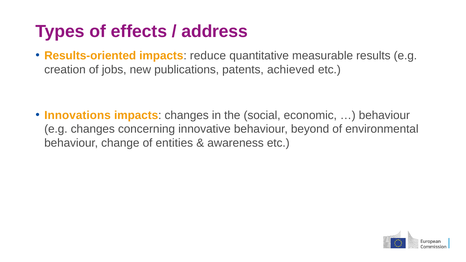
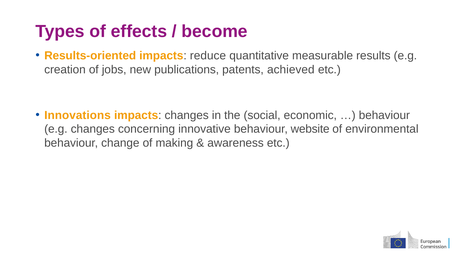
address: address -> become
beyond: beyond -> website
entities: entities -> making
